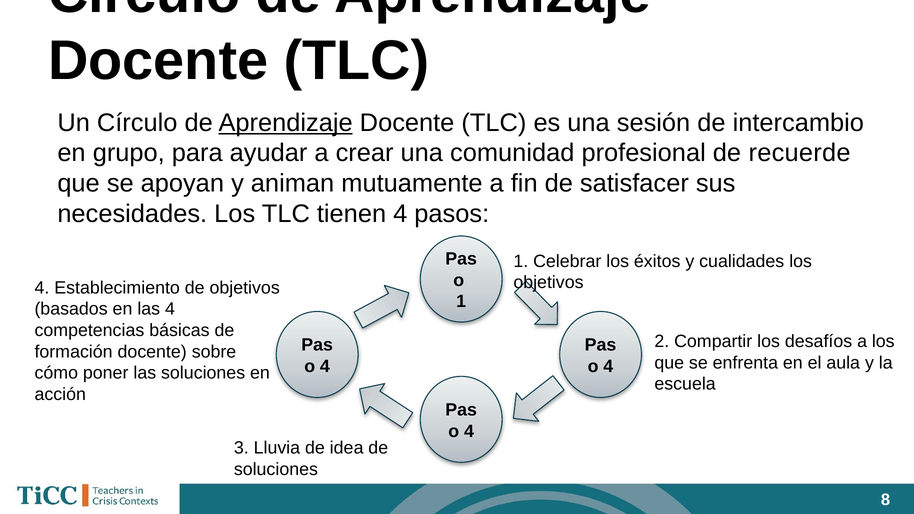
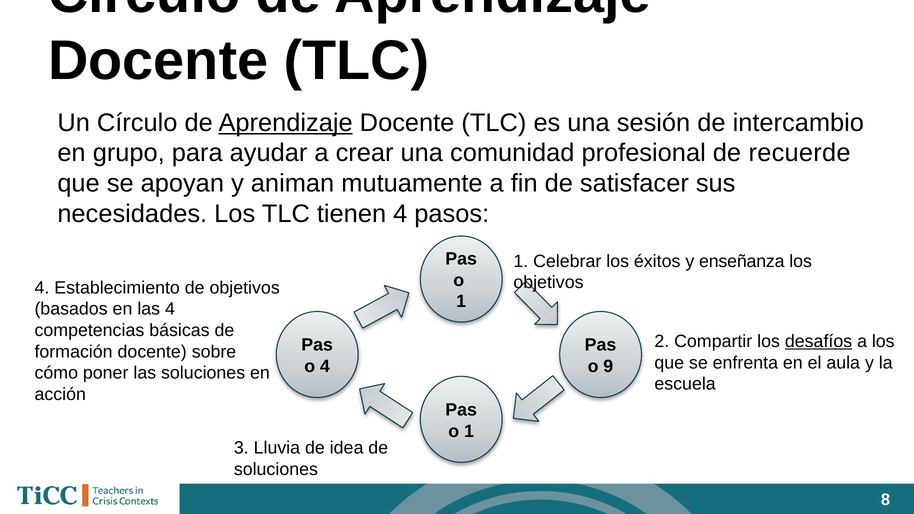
cualidades: cualidades -> enseñanza
desafíos underline: none -> present
4 at (608, 366): 4 -> 9
4 at (469, 431): 4 -> 1
